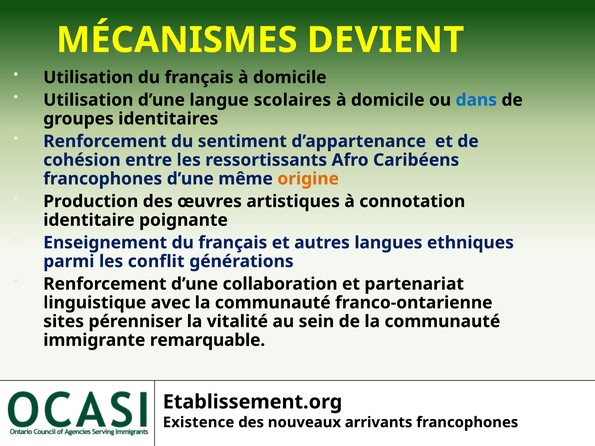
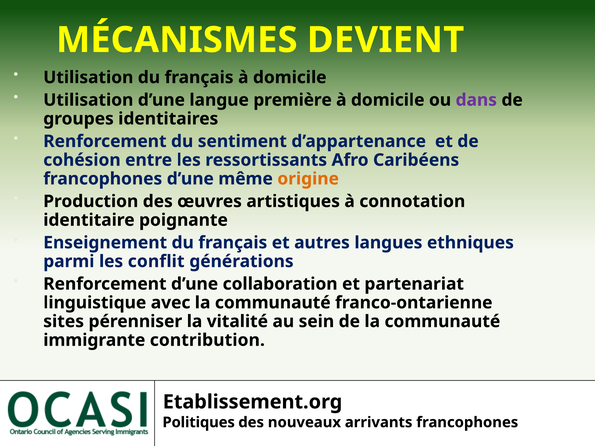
scolaires: scolaires -> première
dans colour: blue -> purple
remarquable: remarquable -> contribution
Existence: Existence -> Politiques
